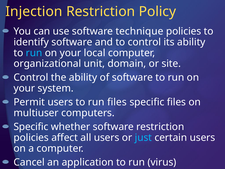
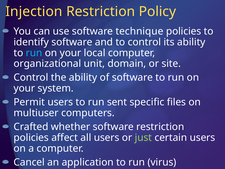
run files: files -> sent
Specific at (31, 127): Specific -> Crafted
just colour: light blue -> light green
